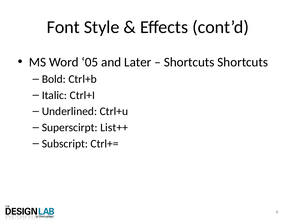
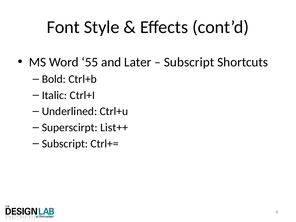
05: 05 -> 55
Shortcuts at (189, 62): Shortcuts -> Subscript
